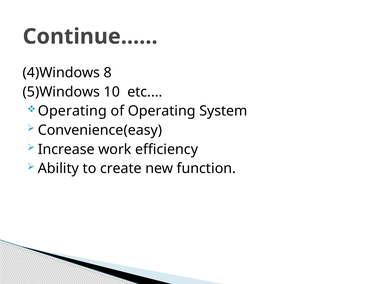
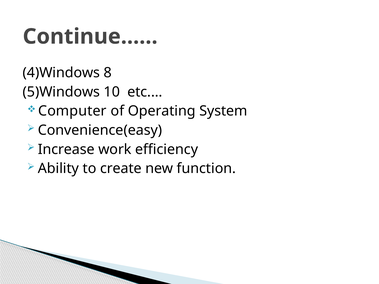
Operating at (72, 111): Operating -> Computer
